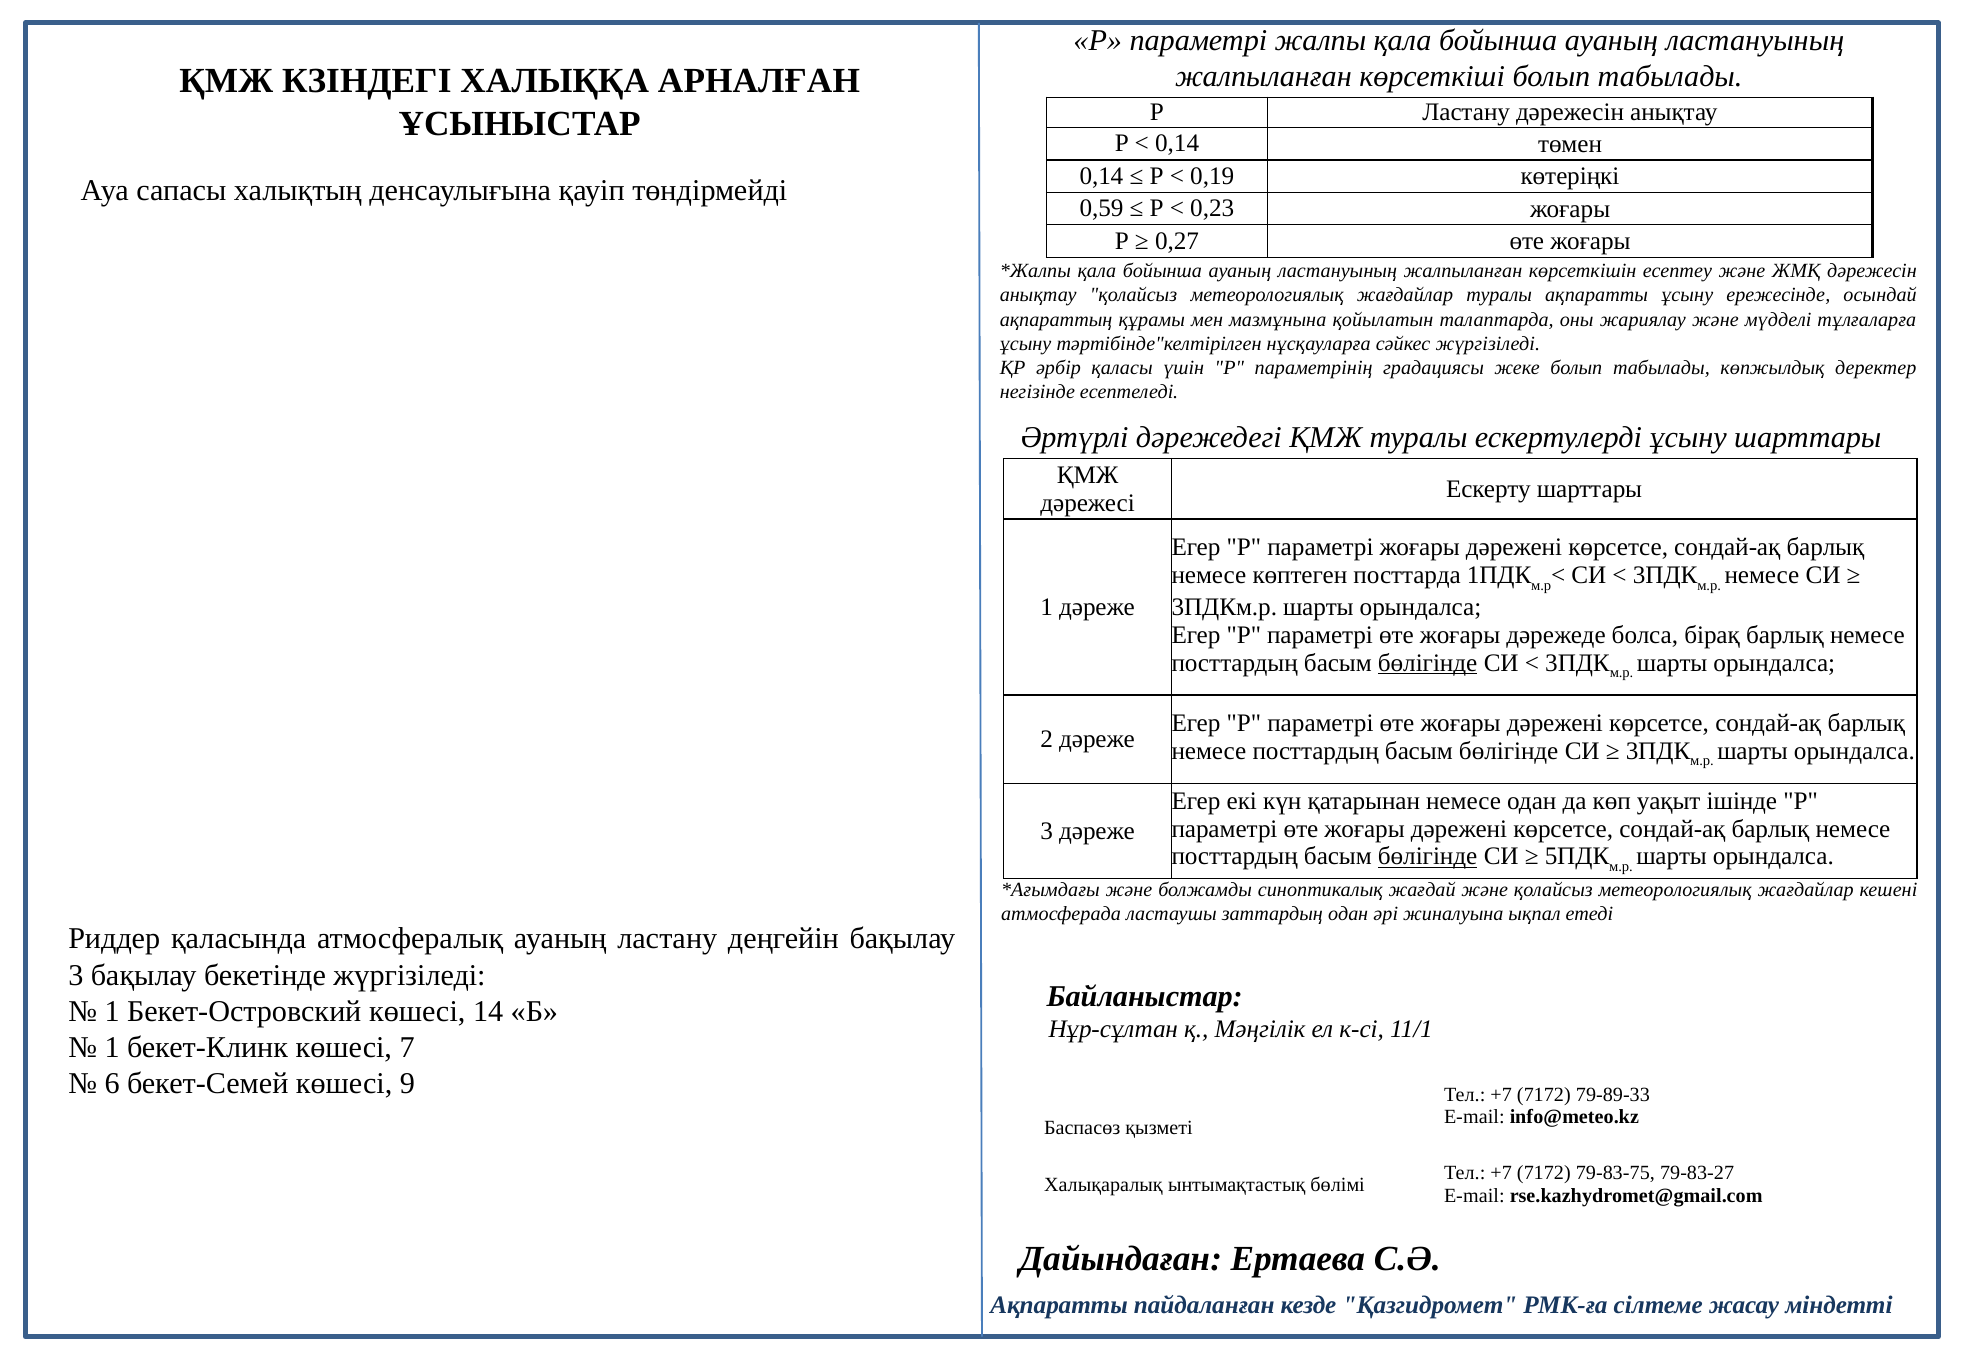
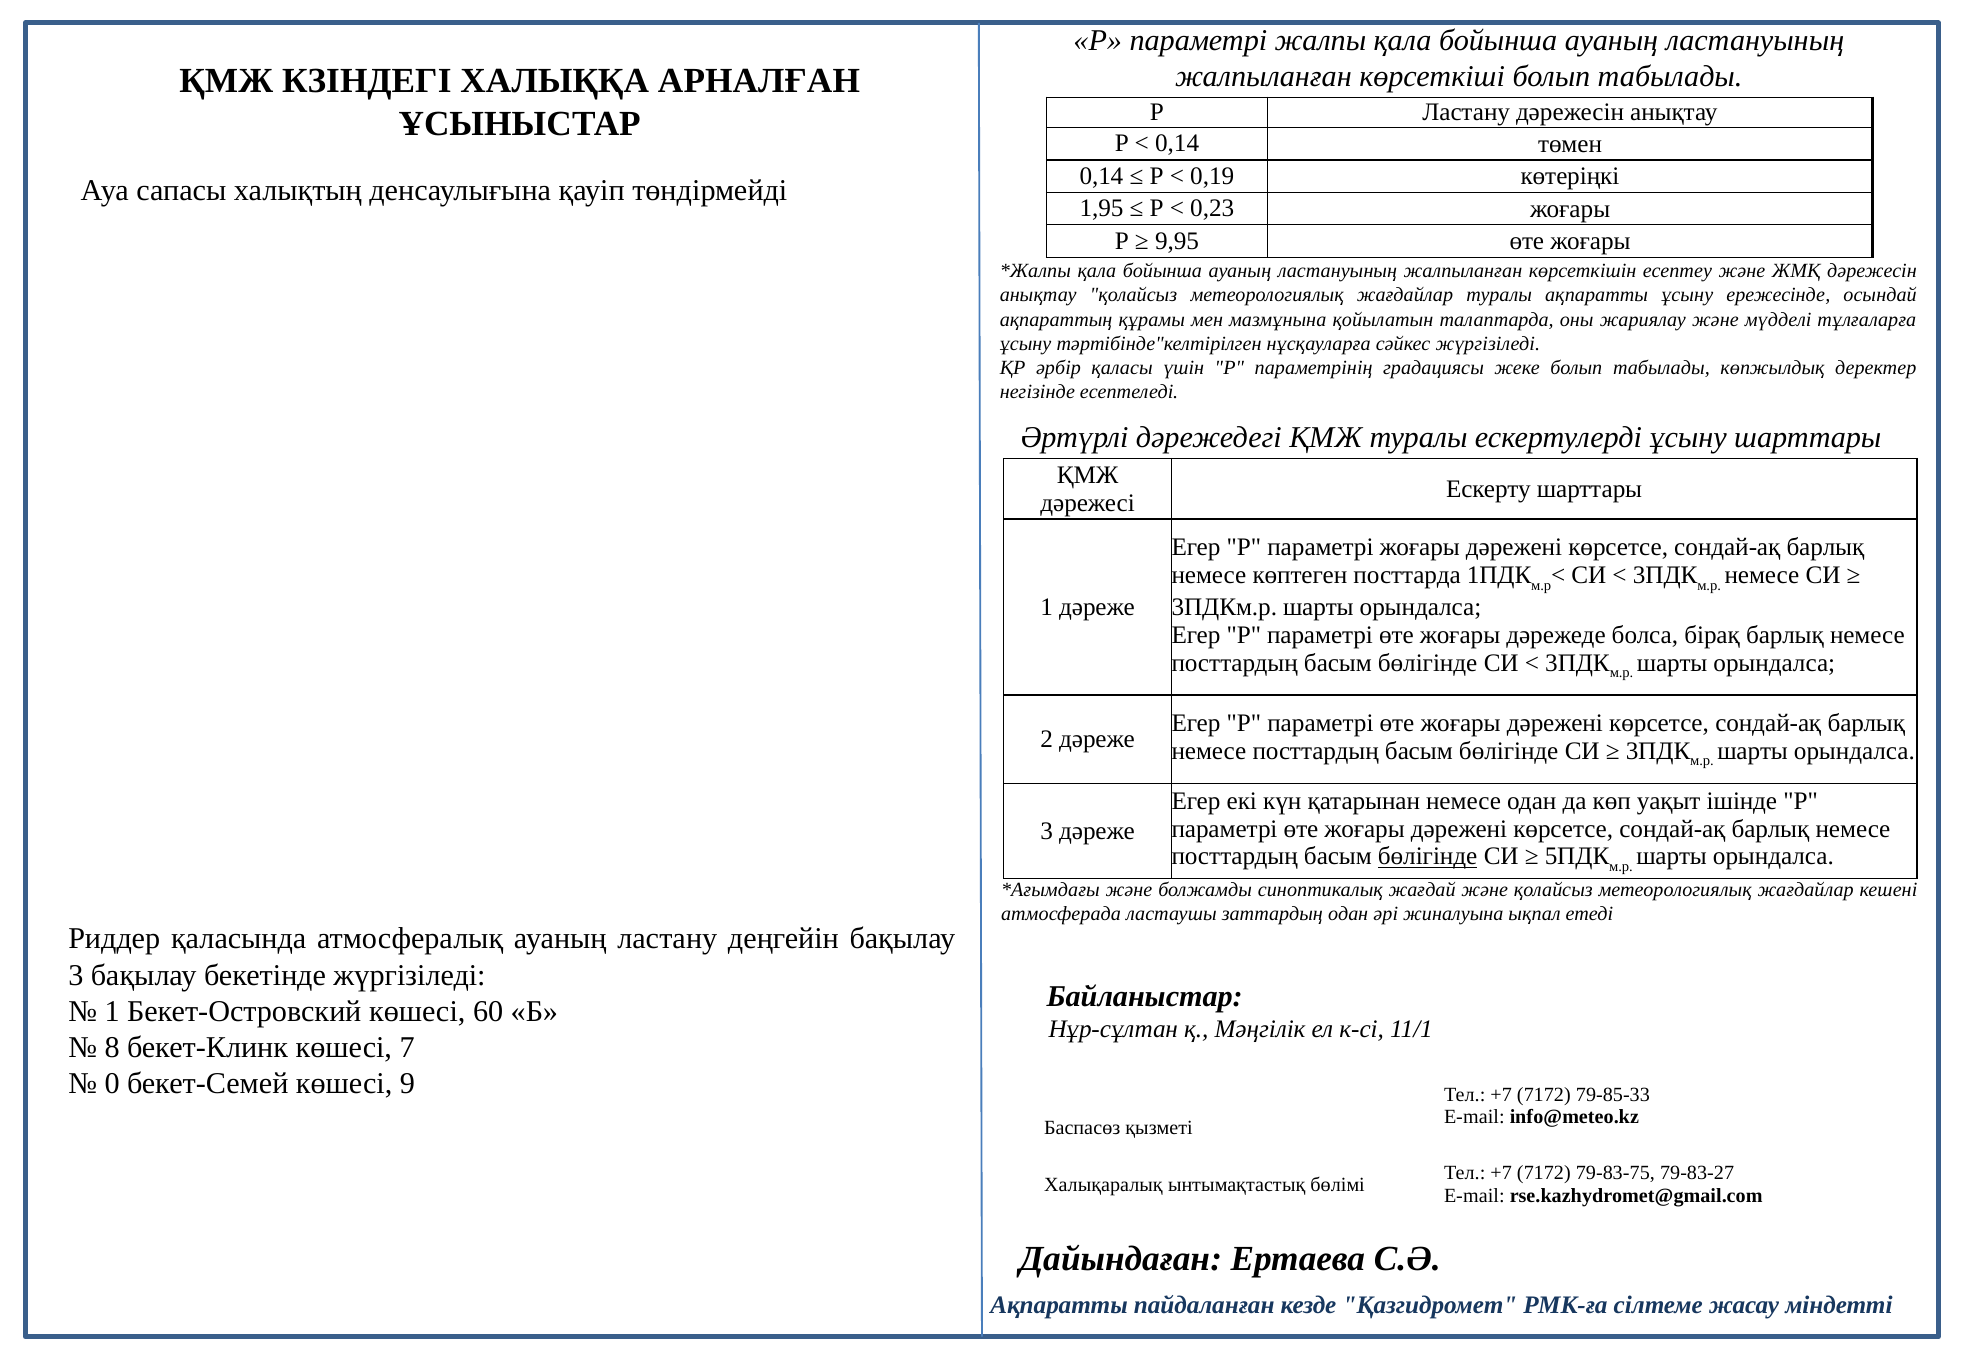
0,59: 0,59 -> 1,95
0,27: 0,27 -> 9,95
бөлігінде at (1428, 663) underline: present -> none
14: 14 -> 60
1 at (112, 1047): 1 -> 8
6: 6 -> 0
79-89-33: 79-89-33 -> 79-85-33
